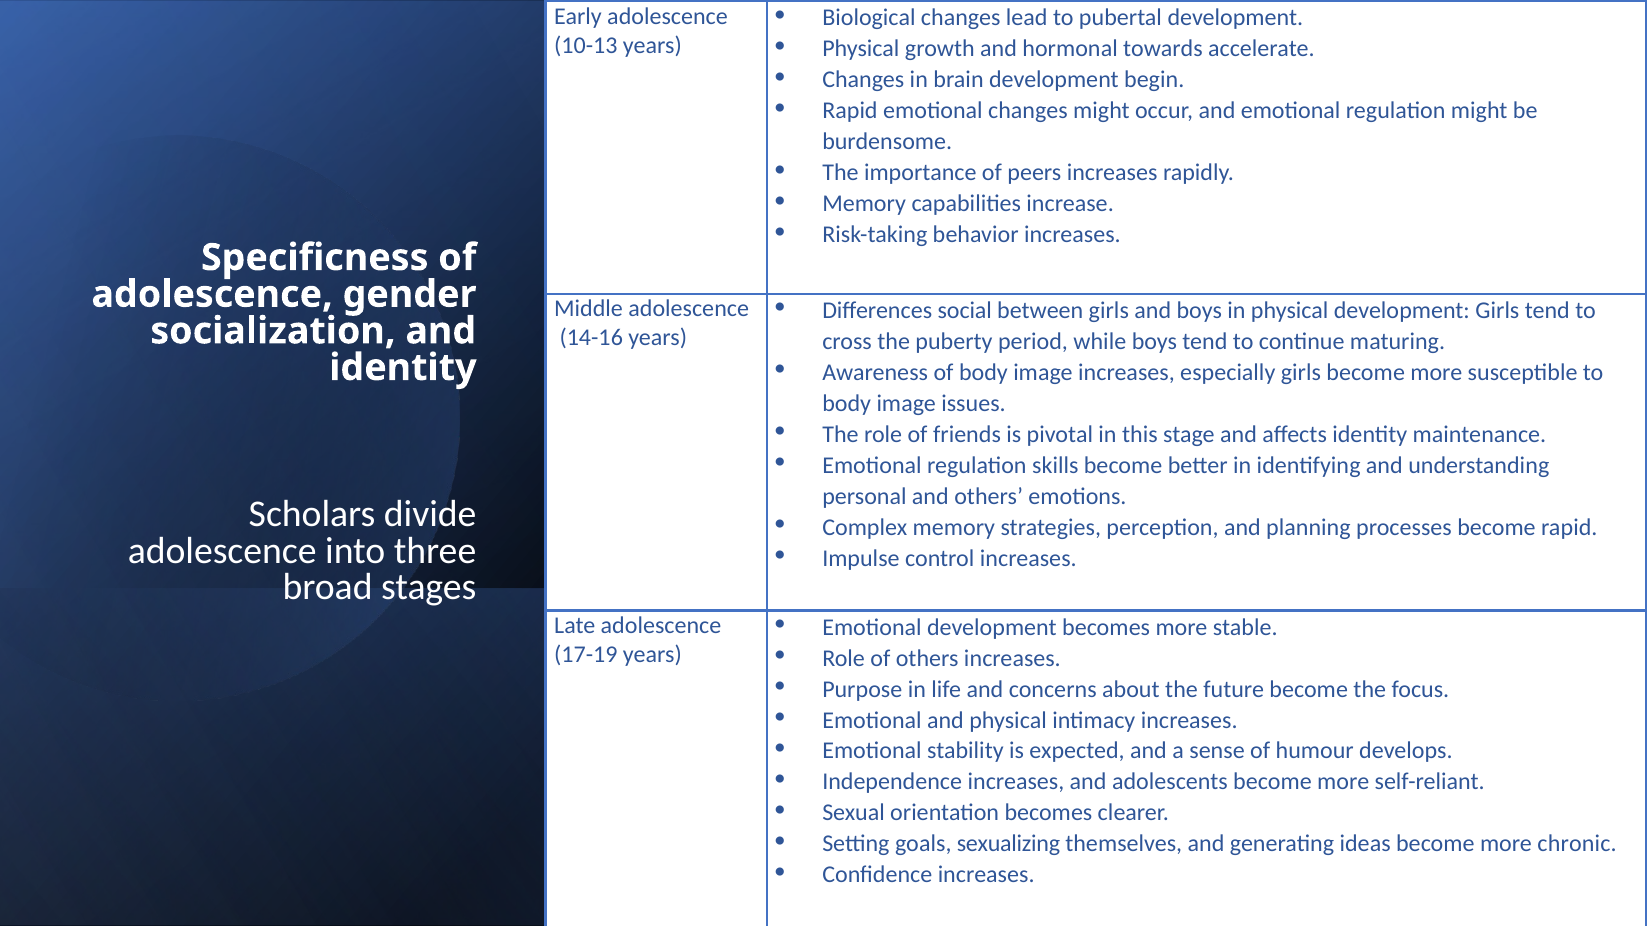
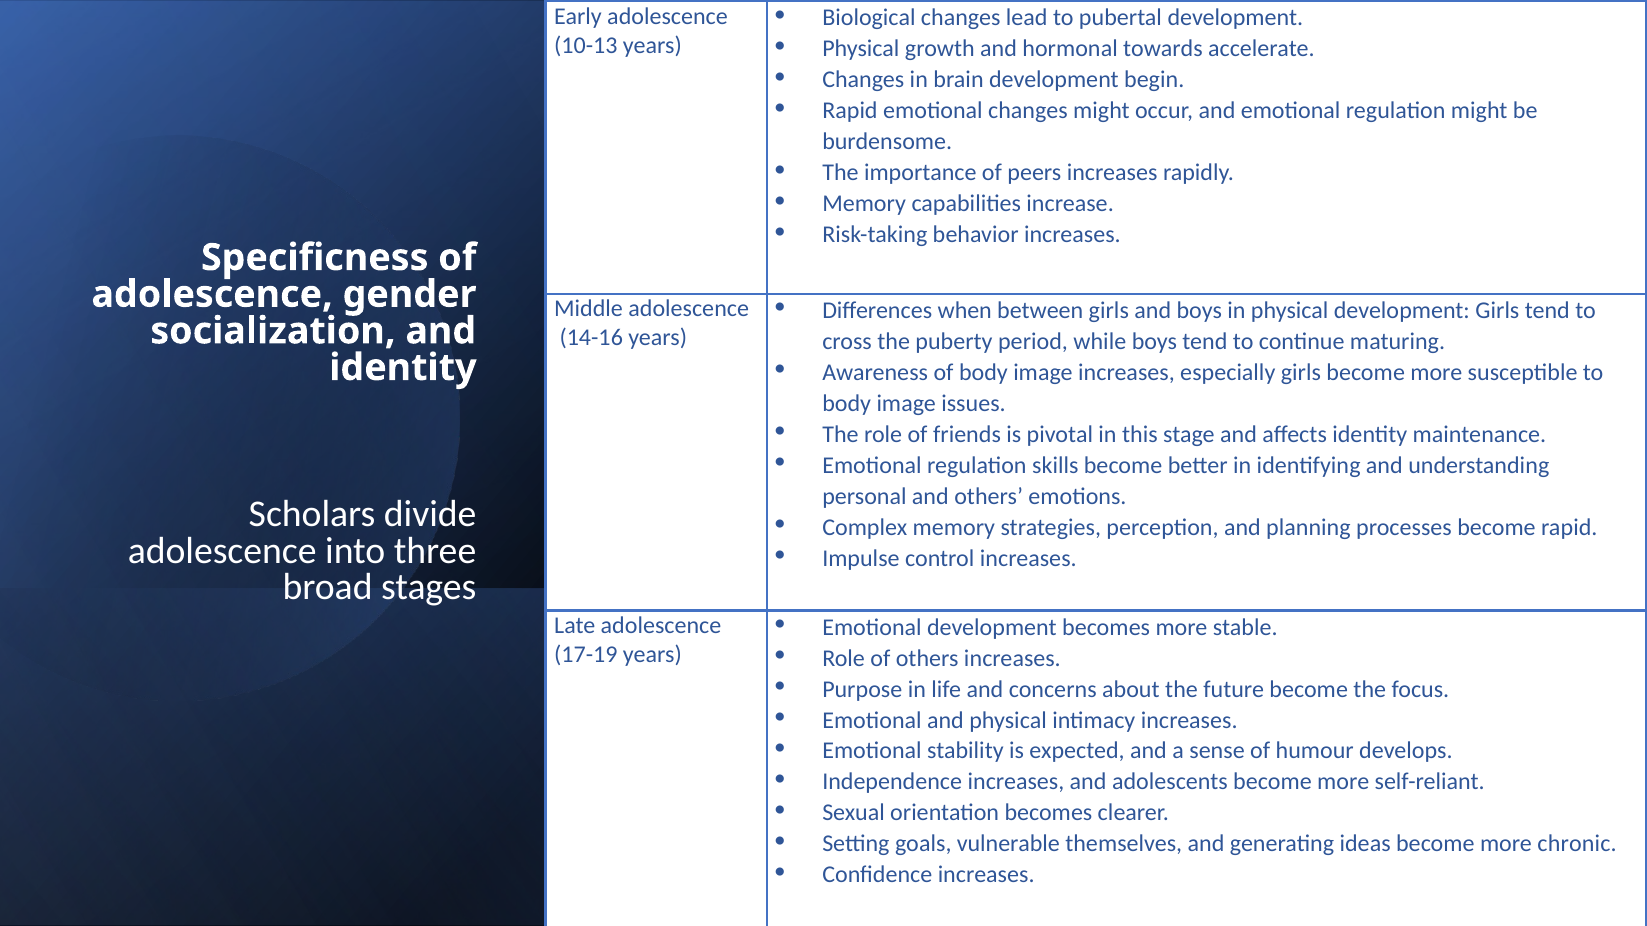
social: social -> when
sexualizing: sexualizing -> vulnerable
